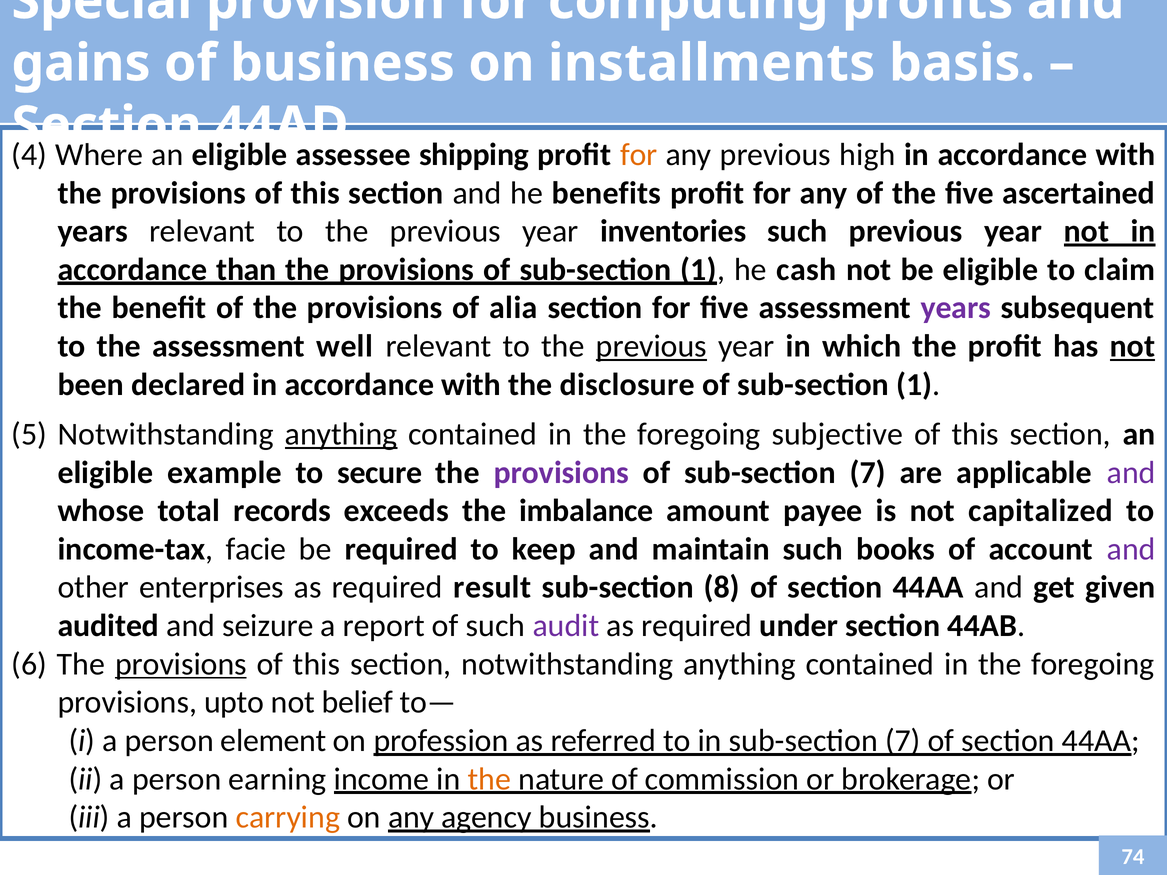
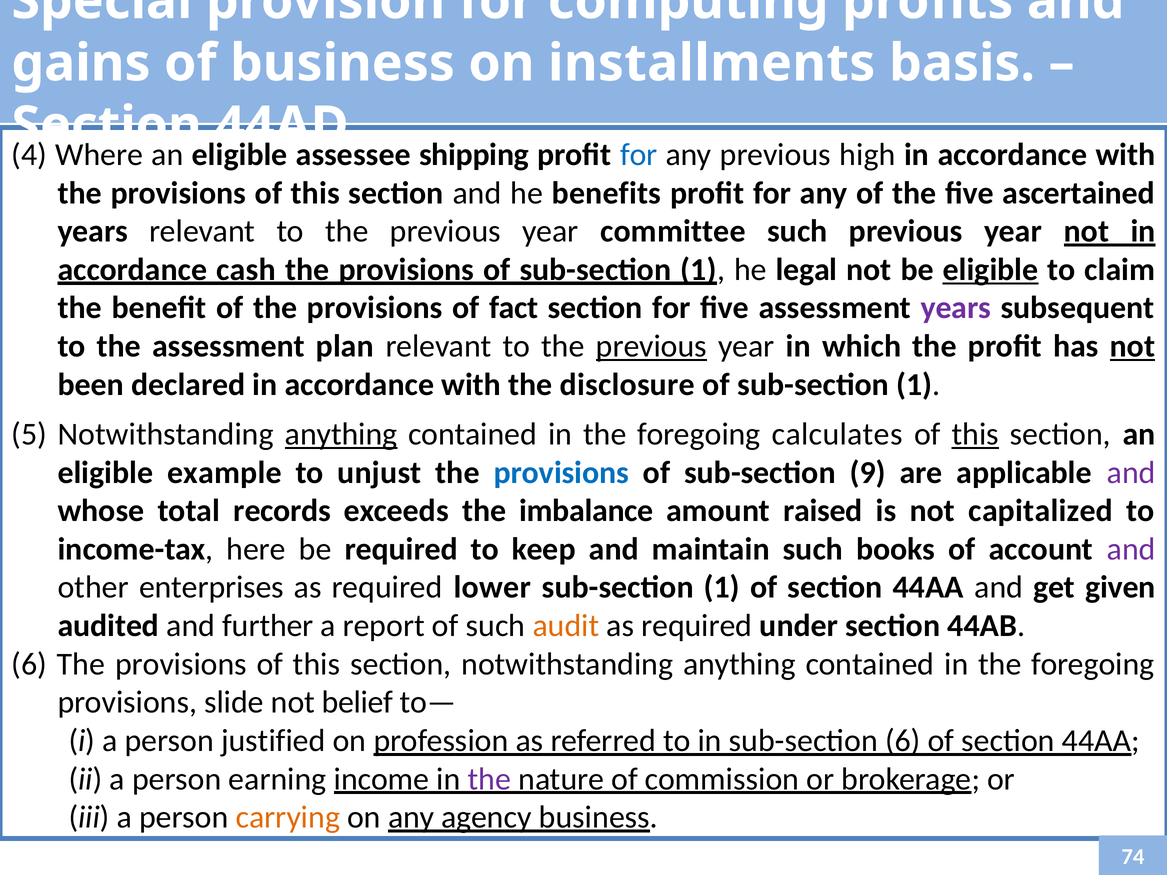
for at (639, 155) colour: orange -> blue
inventories: inventories -> committee
than: than -> cash
cash: cash -> legal
eligible at (991, 270) underline: none -> present
alia: alia -> fact
well: well -> plan
subjective: subjective -> calculates
this at (975, 434) underline: none -> present
secure: secure -> unjust
provisions at (561, 473) colour: purple -> blue
of sub-section 7: 7 -> 9
payee: payee -> raised
facie: facie -> here
result: result -> lower
8 at (722, 588): 8 -> 1
seizure: seizure -> further
audit colour: purple -> orange
provisions at (181, 664) underline: present -> none
upto: upto -> slide
element: element -> justified
in sub-section 7: 7 -> 6
the at (489, 779) colour: orange -> purple
